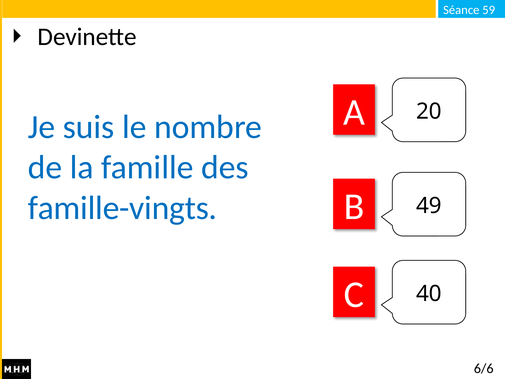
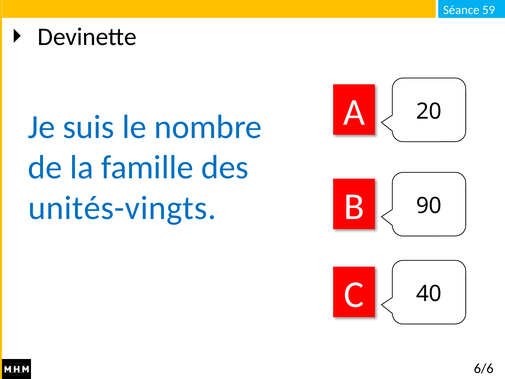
49: 49 -> 90
famille-vingts: famille-vingts -> unités-vingts
